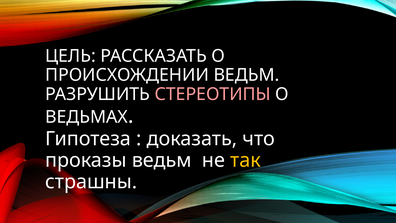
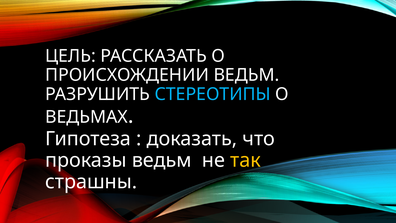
СТЕРЕОТИПЫ colour: pink -> light blue
